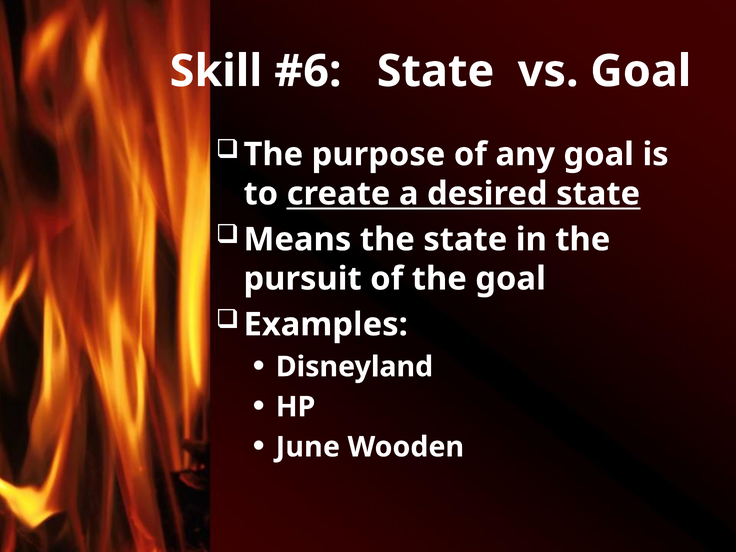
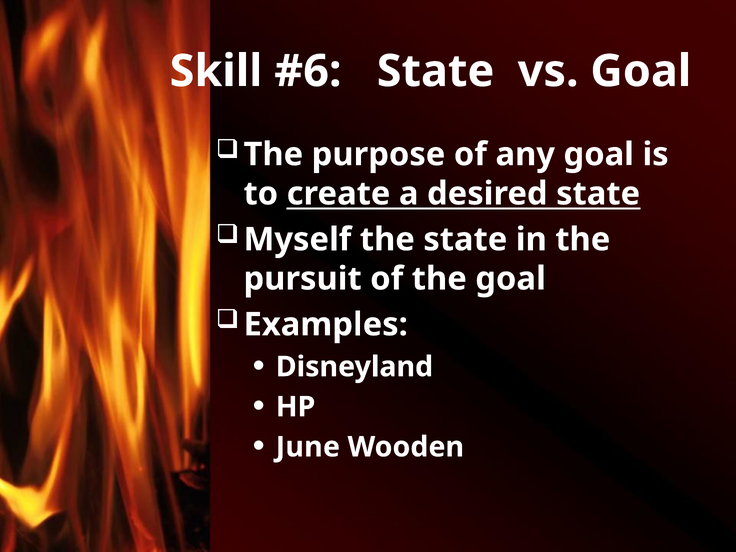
Means: Means -> Myself
